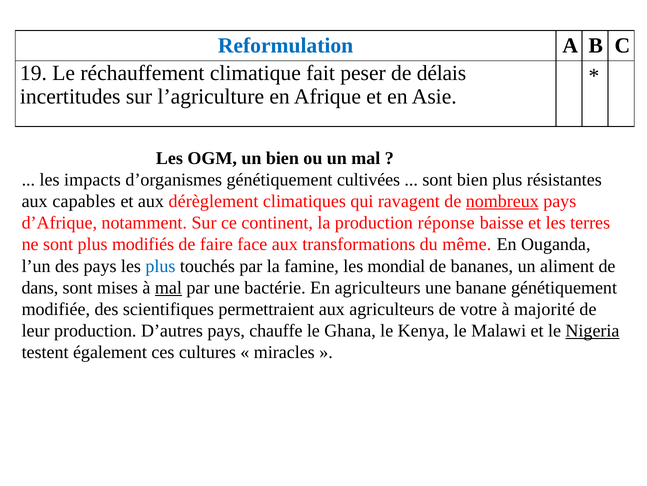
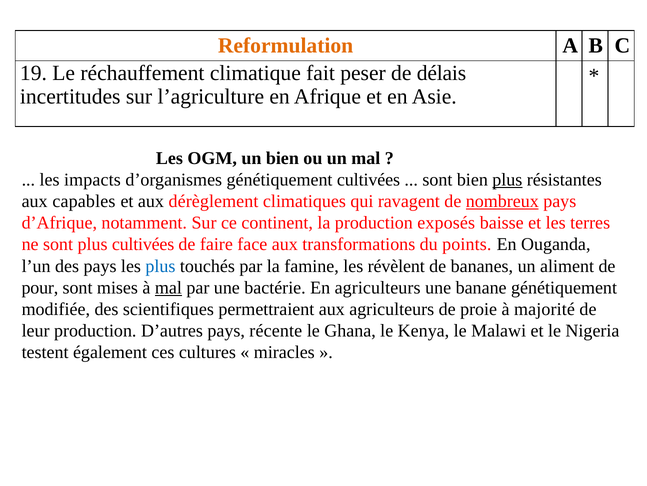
Reformulation colour: blue -> orange
plus at (507, 179) underline: none -> present
réponse: réponse -> exposés
plus modifiés: modifiés -> cultivées
même: même -> points
mondial: mondial -> révèlent
dans: dans -> pour
votre: votre -> proie
chauffe: chauffe -> récente
Nigeria underline: present -> none
